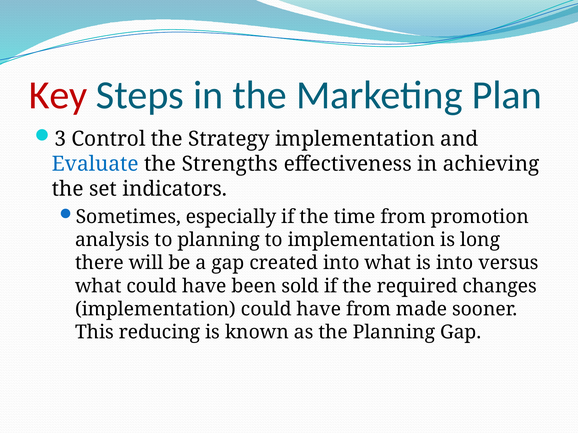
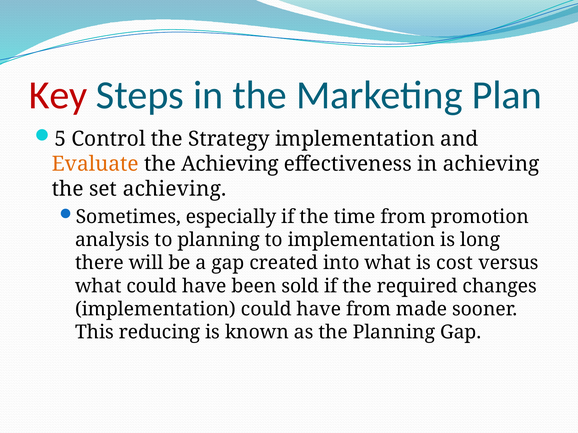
3: 3 -> 5
Evaluate colour: blue -> orange
the Strengths: Strengths -> Achieving
set indicators: indicators -> achieving
is into: into -> cost
